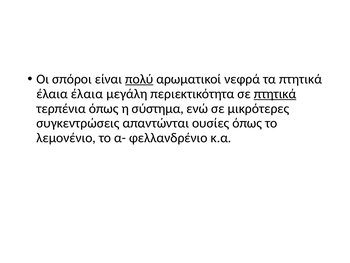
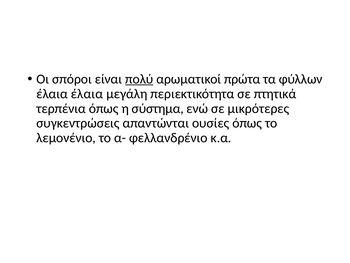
νεφρά: νεφρά -> πρώτα
τα πτητικά: πτητικά -> φύλλων
πτητικά at (275, 94) underline: present -> none
